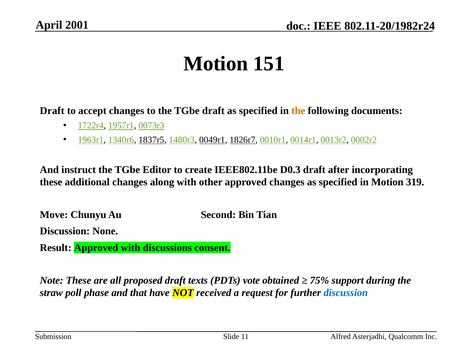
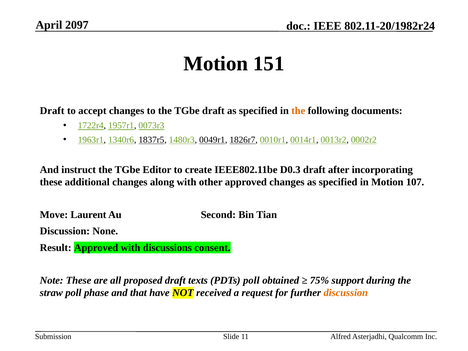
2001: 2001 -> 2097
319: 319 -> 107
Chunyu: Chunyu -> Laurent
PDTs vote: vote -> poll
discussion at (346, 293) colour: blue -> orange
